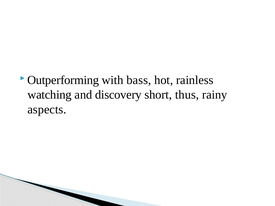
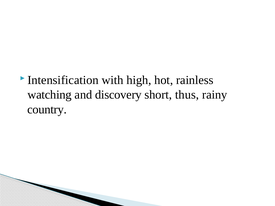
Outperforming: Outperforming -> Intensification
bass: bass -> high
aspects: aspects -> country
